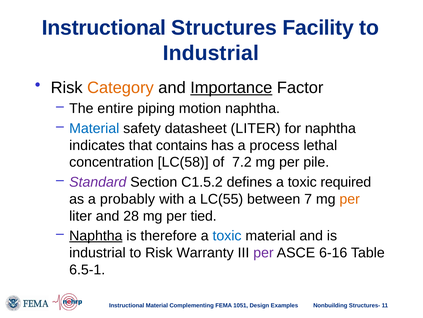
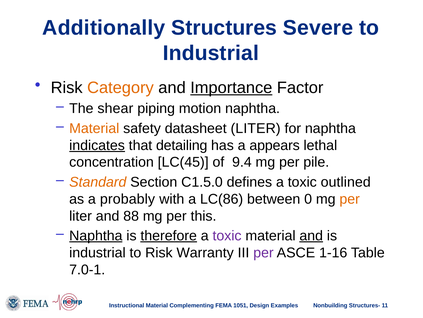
Instructional at (104, 28): Instructional -> Additionally
Facility: Facility -> Severe
entire: entire -> shear
Material at (94, 128) colour: blue -> orange
indicates underline: none -> present
contains: contains -> detailing
process: process -> appears
LC(58: LC(58 -> LC(45
7.2: 7.2 -> 9.4
Standard colour: purple -> orange
C1.5.2: C1.5.2 -> C1.5.0
required: required -> outlined
LC(55: LC(55 -> LC(86
7: 7 -> 0
28: 28 -> 88
tied: tied -> this
therefore underline: none -> present
toxic at (227, 235) colour: blue -> purple
and at (311, 235) underline: none -> present
6-16: 6-16 -> 1-16
6.5-1: 6.5-1 -> 7.0-1
